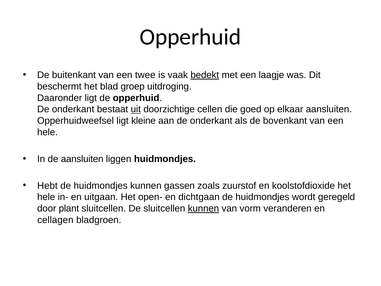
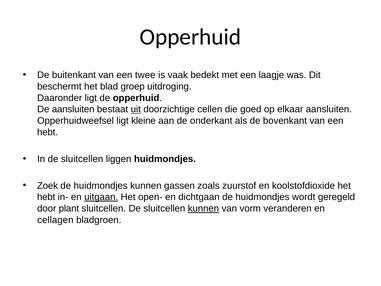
bedekt underline: present -> none
onderkant at (73, 109): onderkant -> aansluiten
hele at (47, 132): hele -> hebt
In de aansluiten: aansluiten -> sluitcellen
Hebt: Hebt -> Zoek
hele at (46, 197): hele -> hebt
uitgaan underline: none -> present
